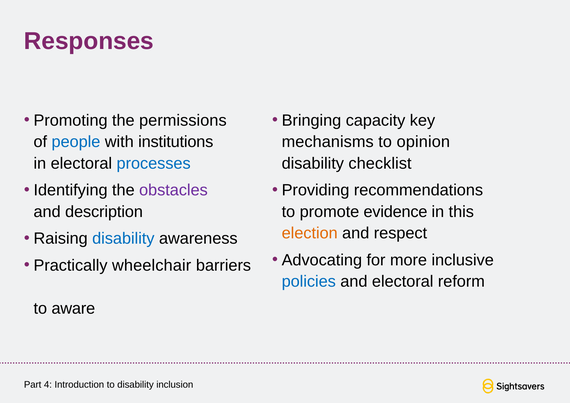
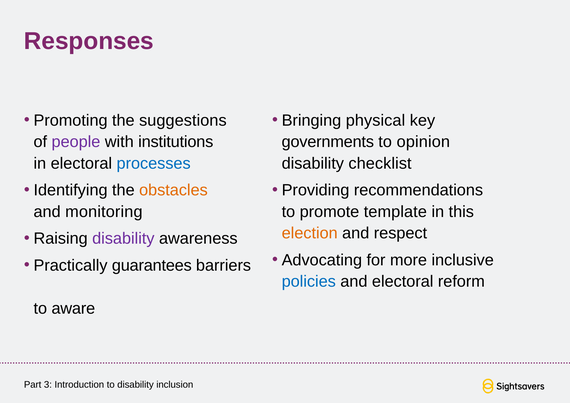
permissions: permissions -> suggestions
capacity: capacity -> physical
people colour: blue -> purple
mechanisms: mechanisms -> governments
obstacles colour: purple -> orange
description: description -> monitoring
evidence: evidence -> template
disability at (123, 239) colour: blue -> purple
wheelchair: wheelchair -> guarantees
4: 4 -> 3
